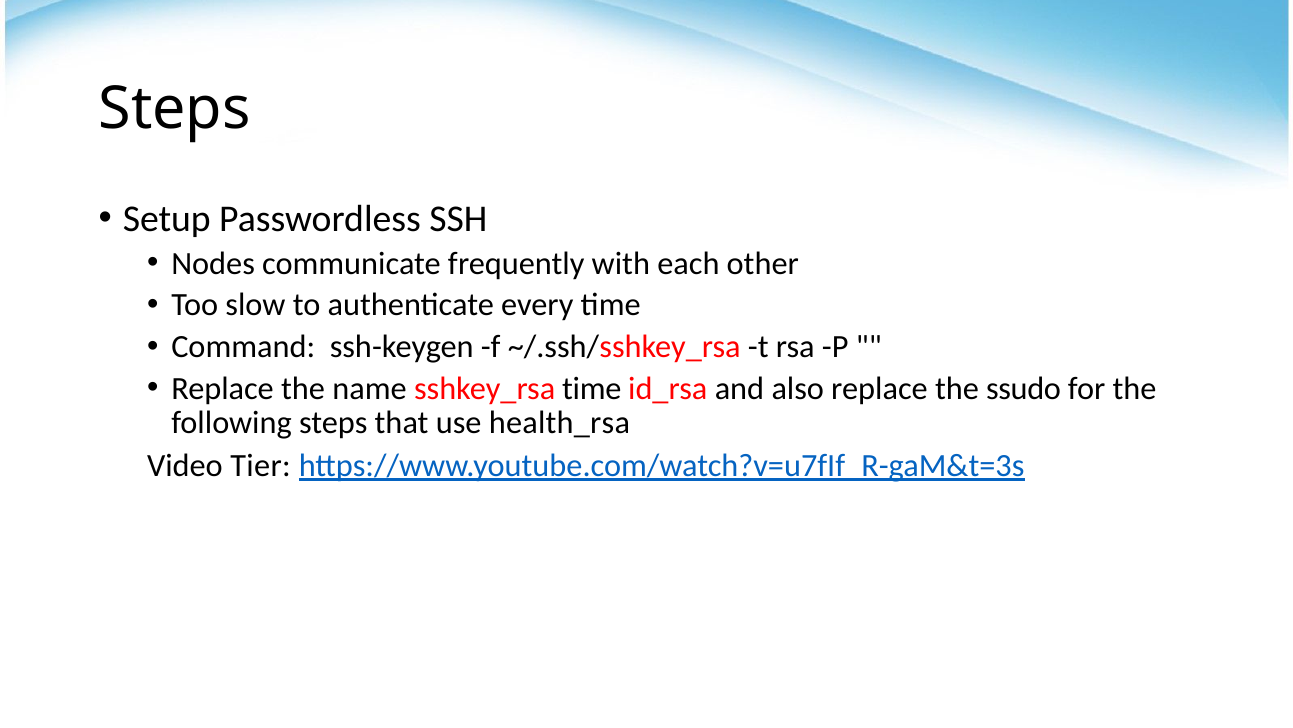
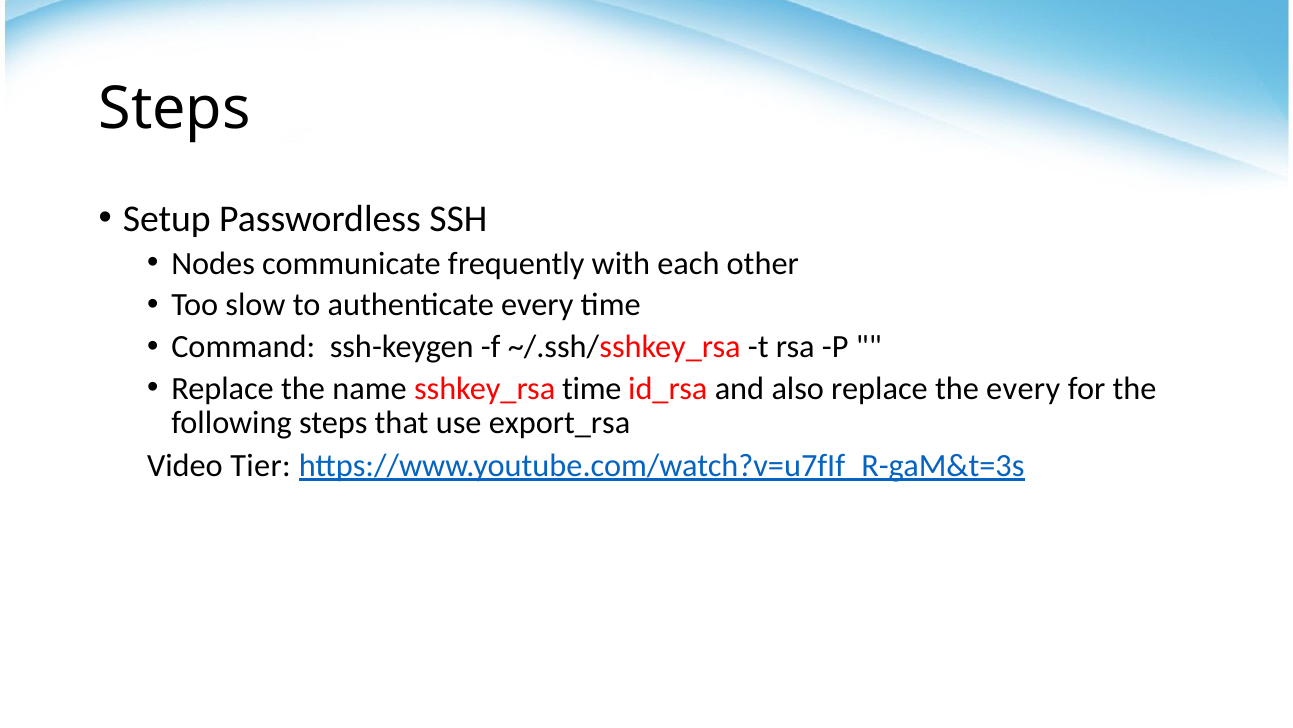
the ssudo: ssudo -> every
health_rsa: health_rsa -> export_rsa
